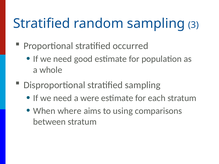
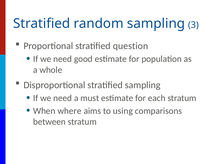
occurred: occurred -> question
were: were -> must
